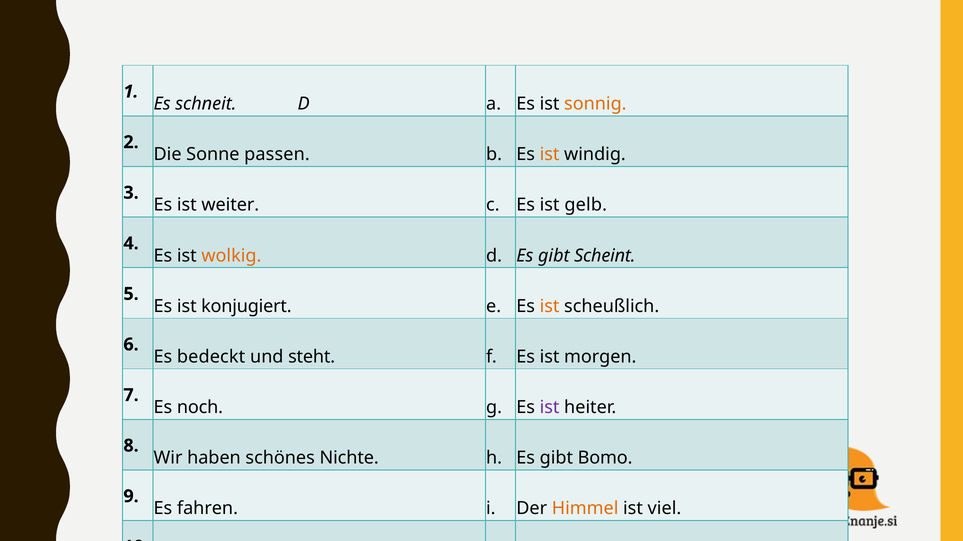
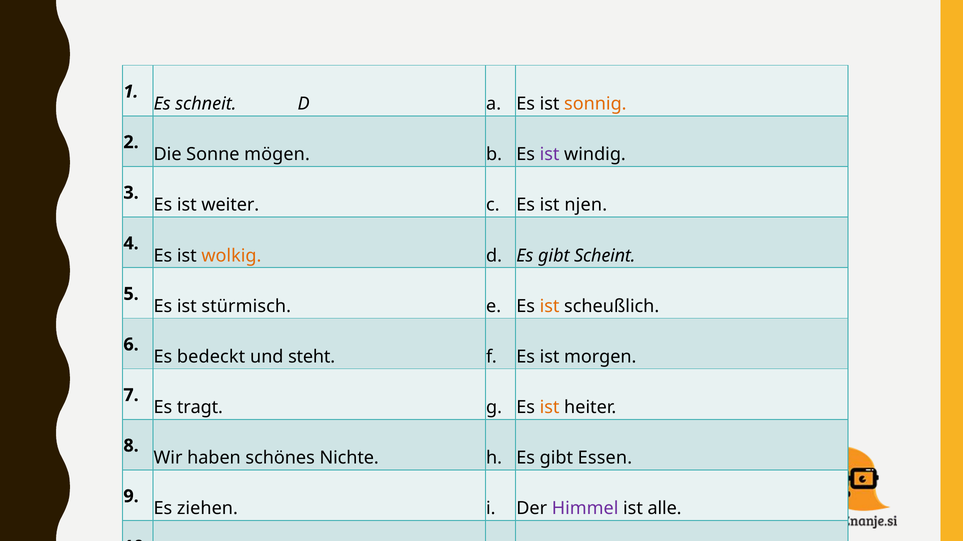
passen: passen -> mögen
ist at (550, 155) colour: orange -> purple
gelb: gelb -> njen
konjugiert: konjugiert -> stürmisch
noch: noch -> tragt
ist at (550, 408) colour: purple -> orange
Bomo: Bomo -> Essen
fahren: fahren -> ziehen
Himmel colour: orange -> purple
viel: viel -> alle
